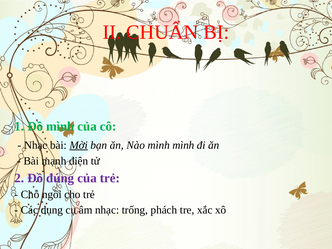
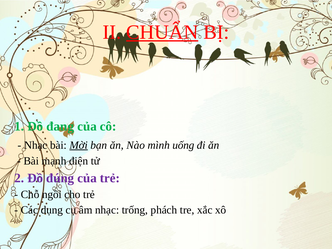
CHUẨN underline: none -> present
Đồ mình: mình -> đang
mình mình: mình -> uống
